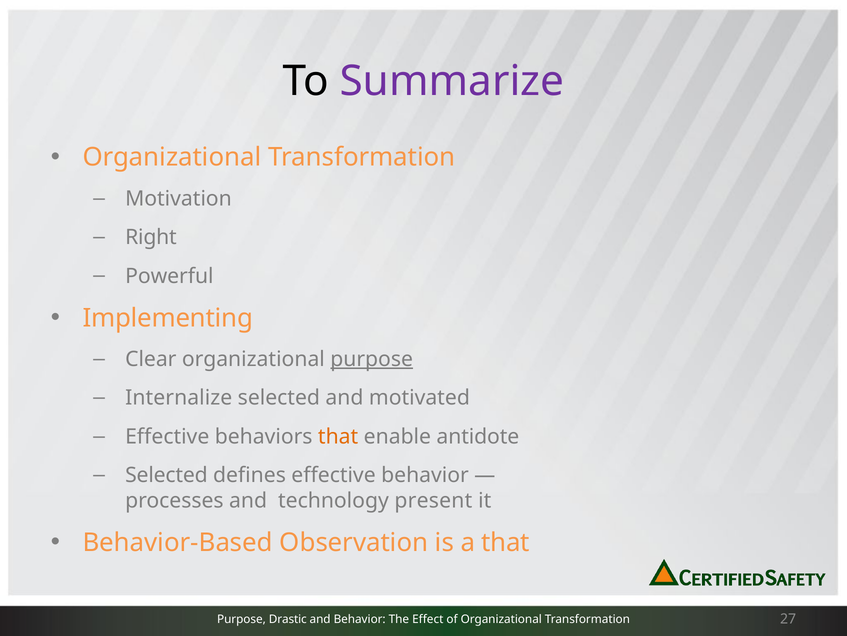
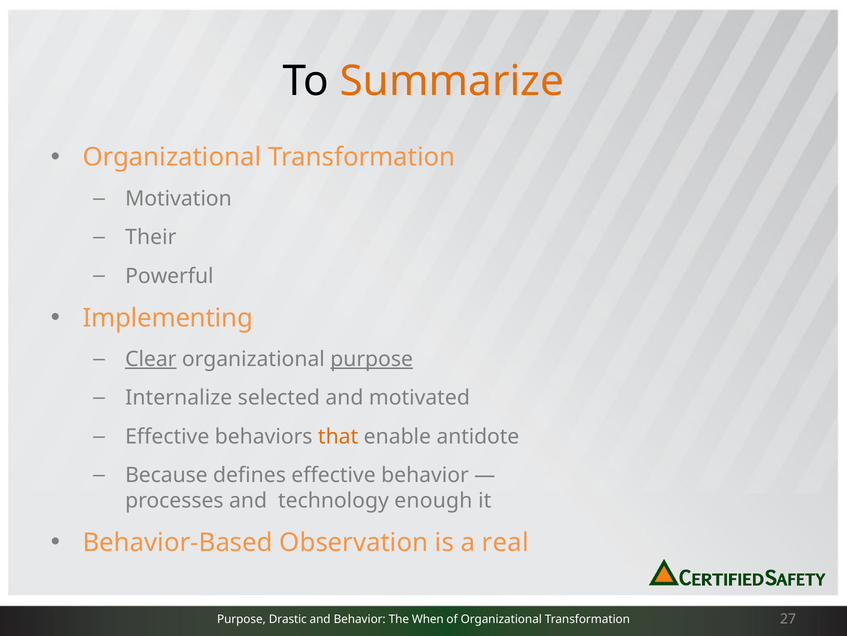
Summarize colour: purple -> orange
Right: Right -> Their
Clear underline: none -> present
Selected at (166, 475): Selected -> Because
present: present -> enough
a that: that -> real
Effect: Effect -> When
